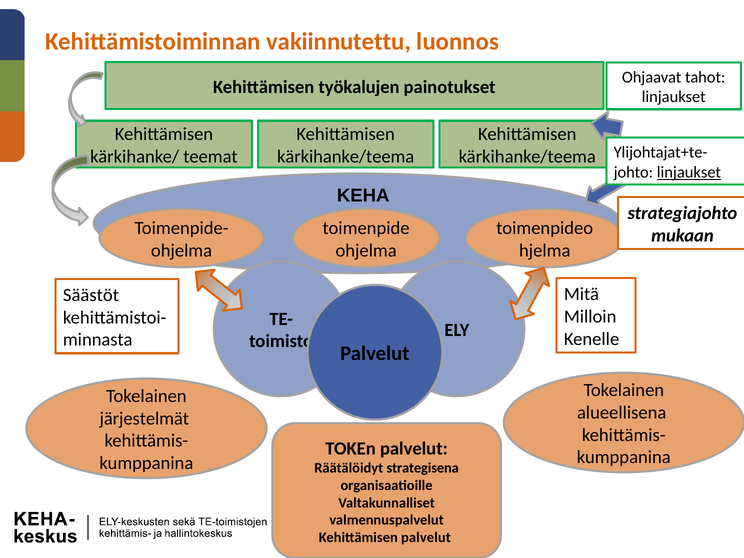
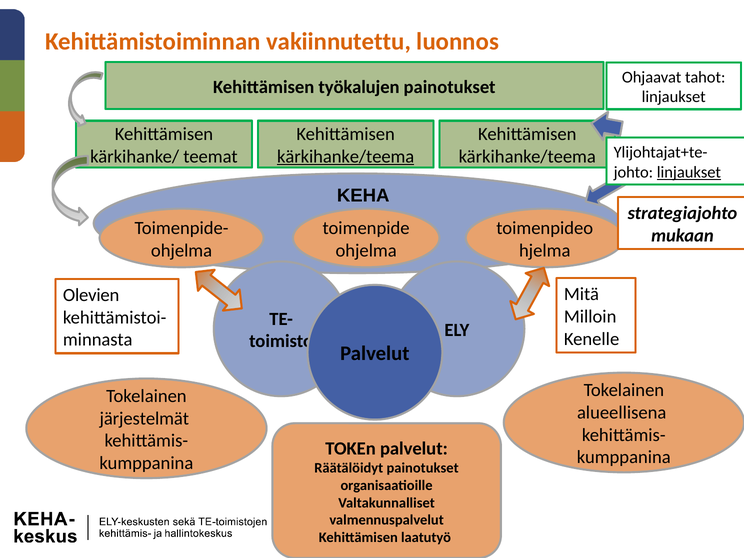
kärkihanke/teema at (346, 157) underline: none -> present
Säästöt: Säästöt -> Olevien
Räätälöidyt strategisena: strategisena -> painotukset
Kehittämisen palvelut: palvelut -> laatutyö
